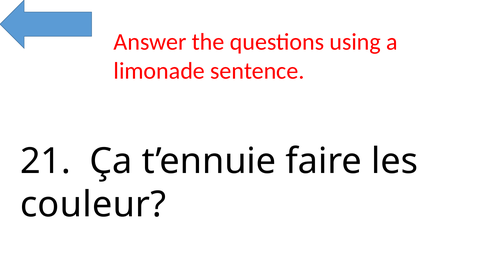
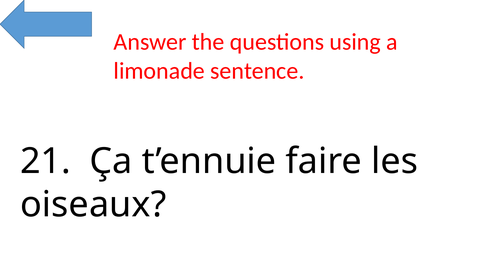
couleur: couleur -> oiseaux
